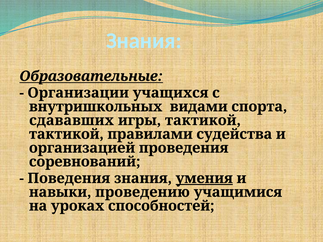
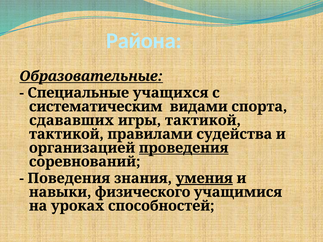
Знания at (144, 41): Знания -> Района
Организации: Организации -> Специальные
внутришкольных: внутришкольных -> систематическим
проведения underline: none -> present
проведению: проведению -> физического
